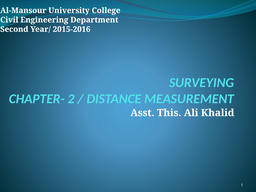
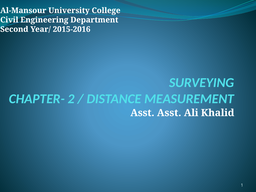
Asst This: This -> Asst
